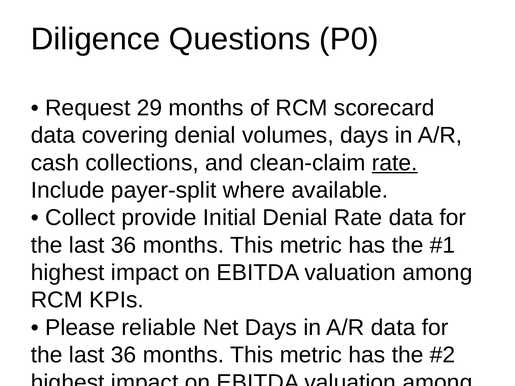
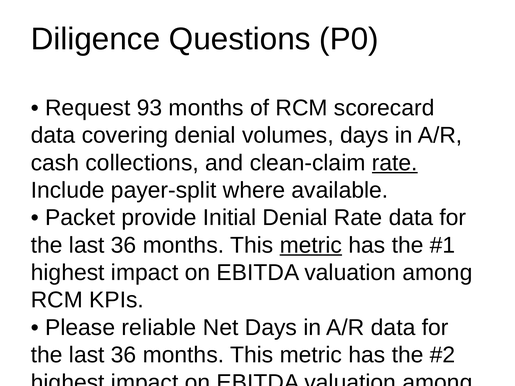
29: 29 -> 93
Collect at (80, 218): Collect -> Packet
metric at (311, 245) underline: none -> present
